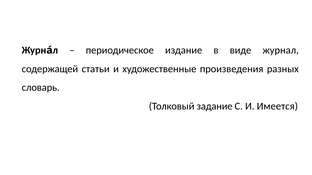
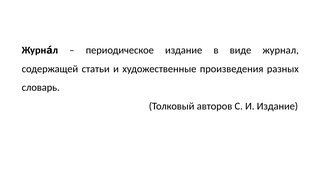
задание: задание -> авторов
И Имеется: Имеется -> Издание
